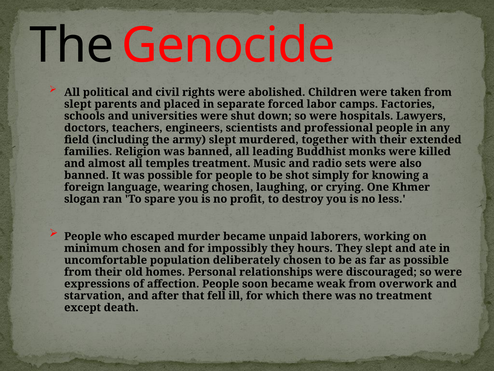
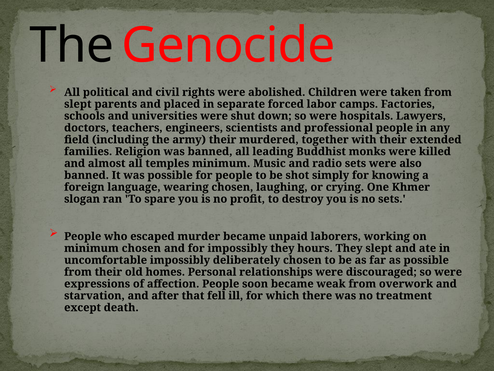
army slept: slept -> their
temples treatment: treatment -> minimum
no less: less -> sets
uncomfortable population: population -> impossibly
